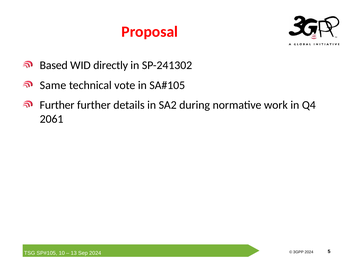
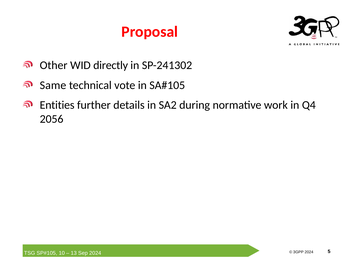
Based: Based -> Other
Further at (57, 105): Further -> Entities
2061: 2061 -> 2056
